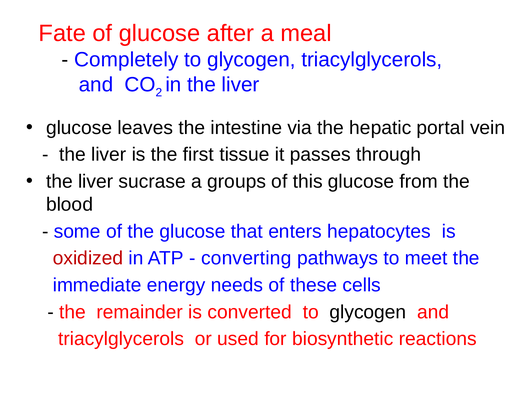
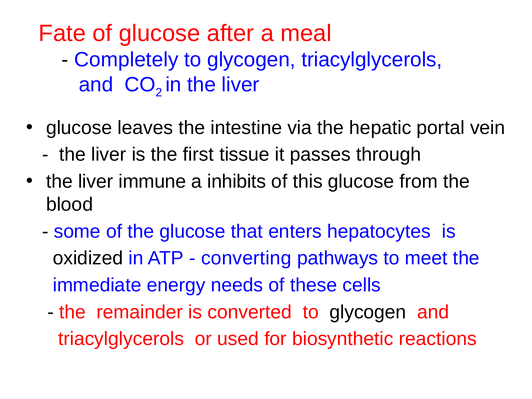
sucrase: sucrase -> immune
groups: groups -> inhibits
oxidized colour: red -> black
